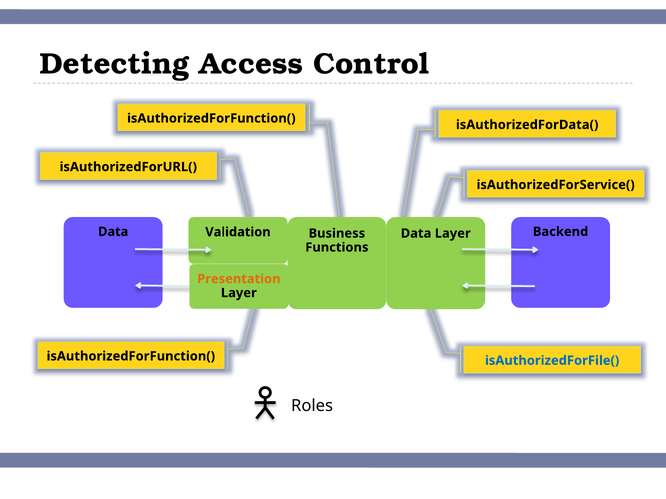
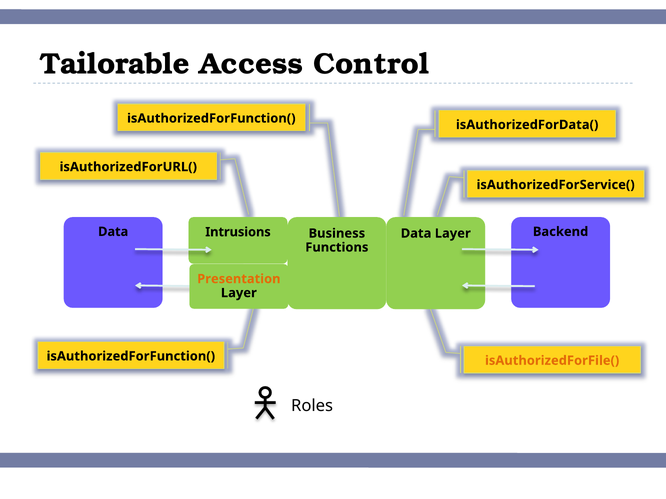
Detecting: Detecting -> Tailorable
Validation: Validation -> Intrusions
isAuthorizedForFile( colour: blue -> orange
